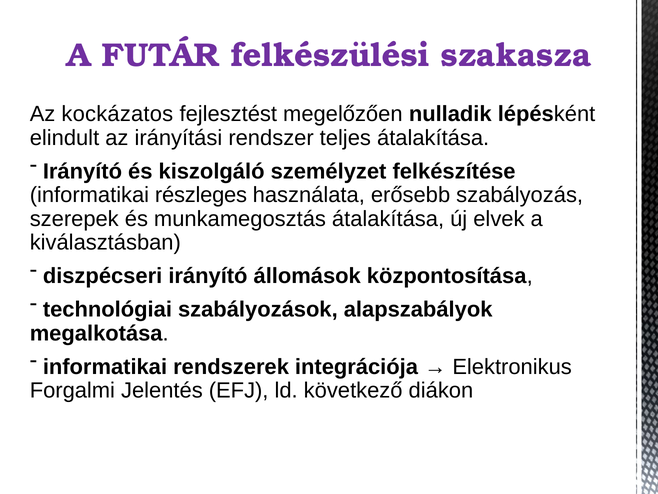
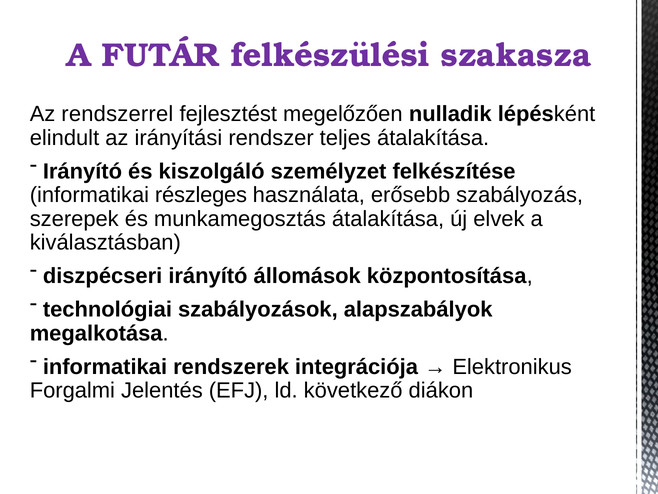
kockázatos: kockázatos -> rendszerrel
